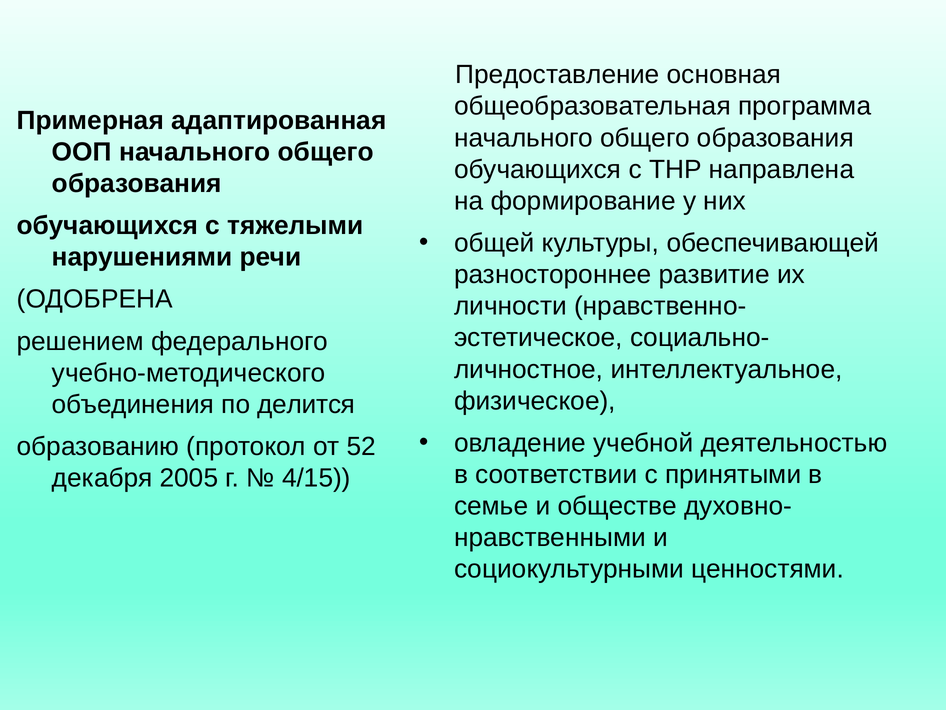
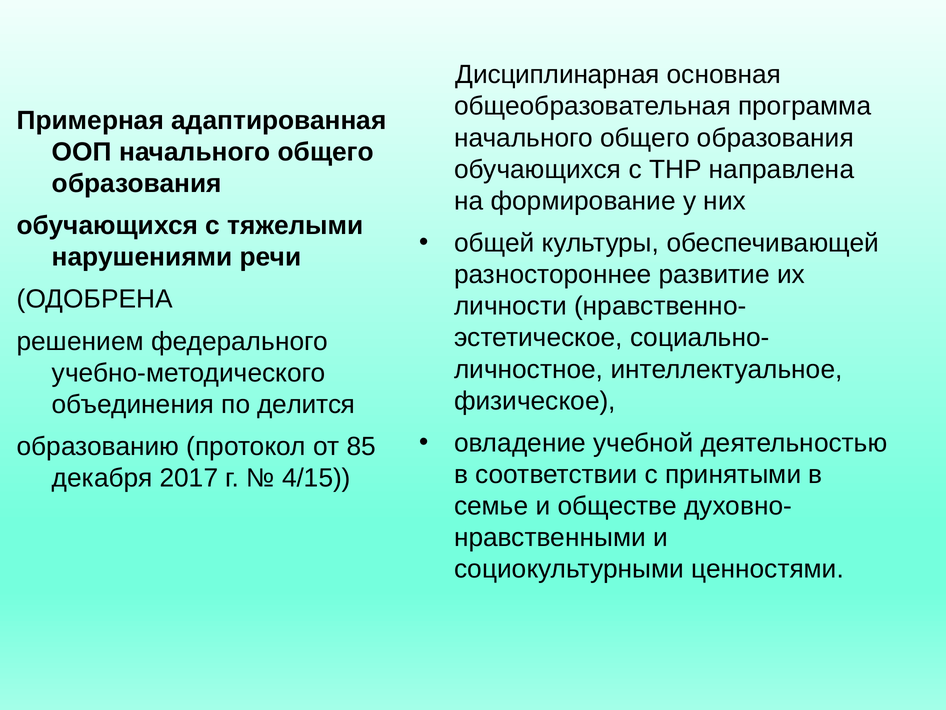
Предоставление: Предоставление -> Дисциплинарная
52: 52 -> 85
2005: 2005 -> 2017
